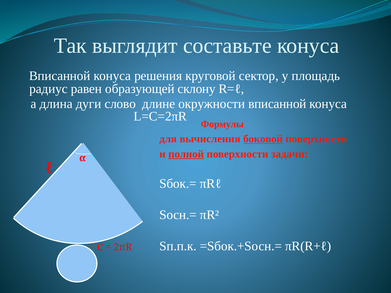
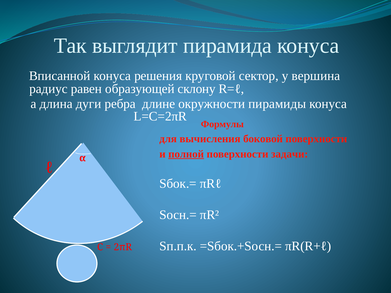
составьте: составьте -> пирамида
площадь: площадь -> вершина
слово: слово -> ребра
окружности вписанной: вписанной -> пирамиды
боковой underline: present -> none
